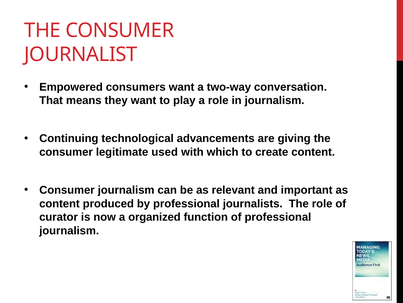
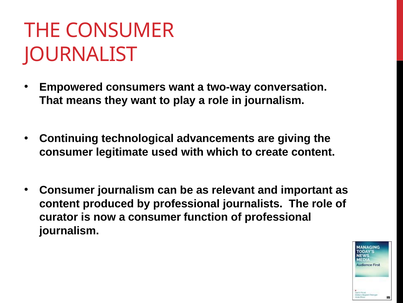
a organized: organized -> consumer
